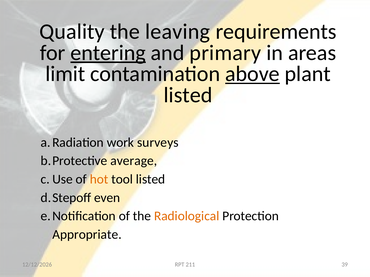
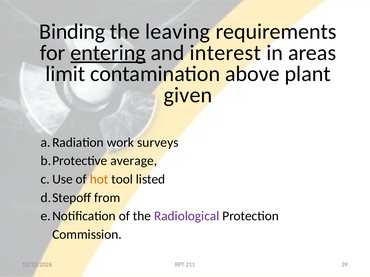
Quality: Quality -> Binding
primary: primary -> interest
above underline: present -> none
listed at (188, 95): listed -> given
even: even -> from
Radiological colour: orange -> purple
Appropriate: Appropriate -> Commission
